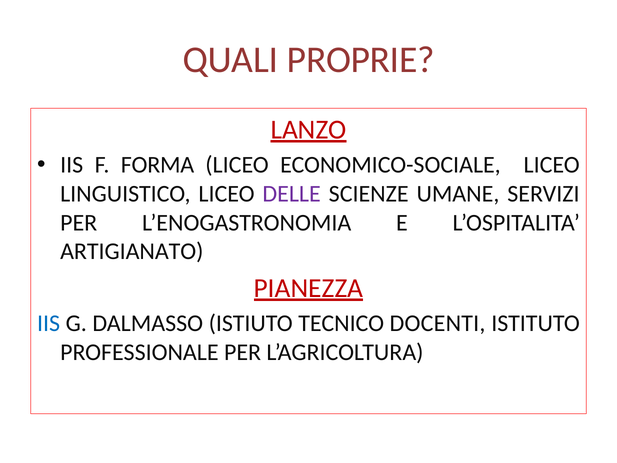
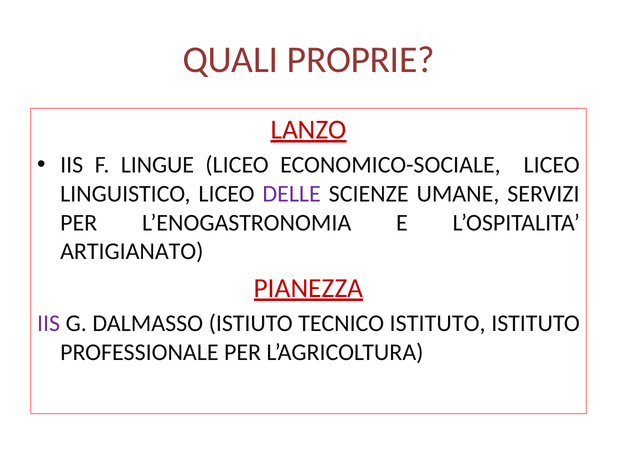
FORMA: FORMA -> LINGUE
IIS at (49, 323) colour: blue -> purple
TECNICO DOCENTI: DOCENTI -> ISTITUTO
